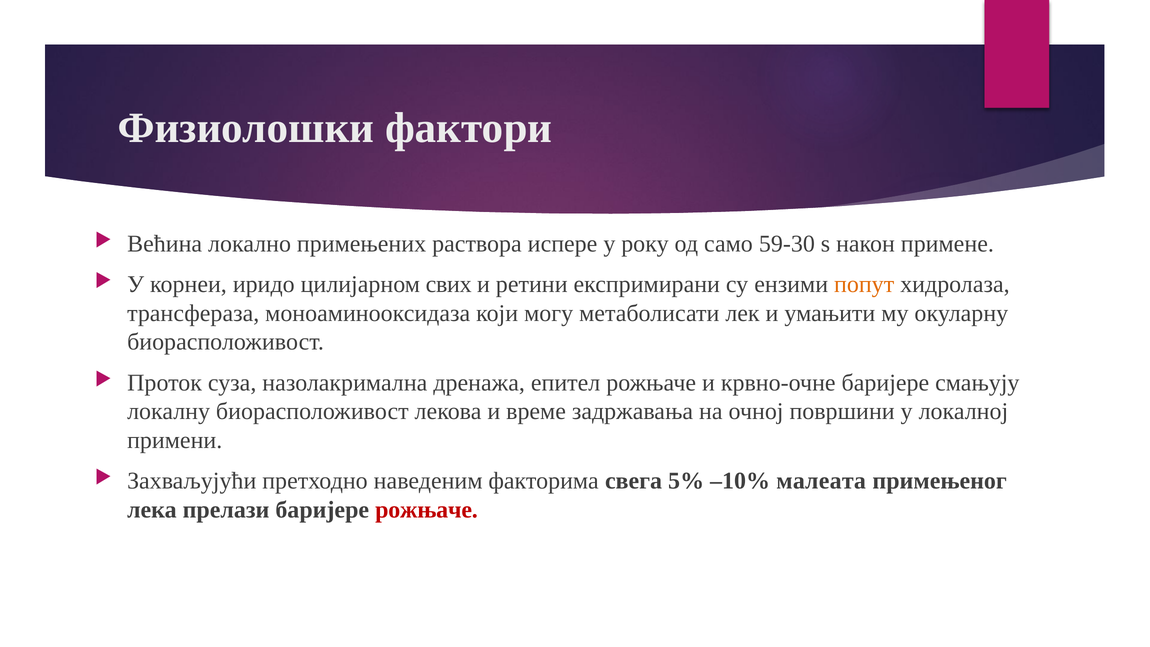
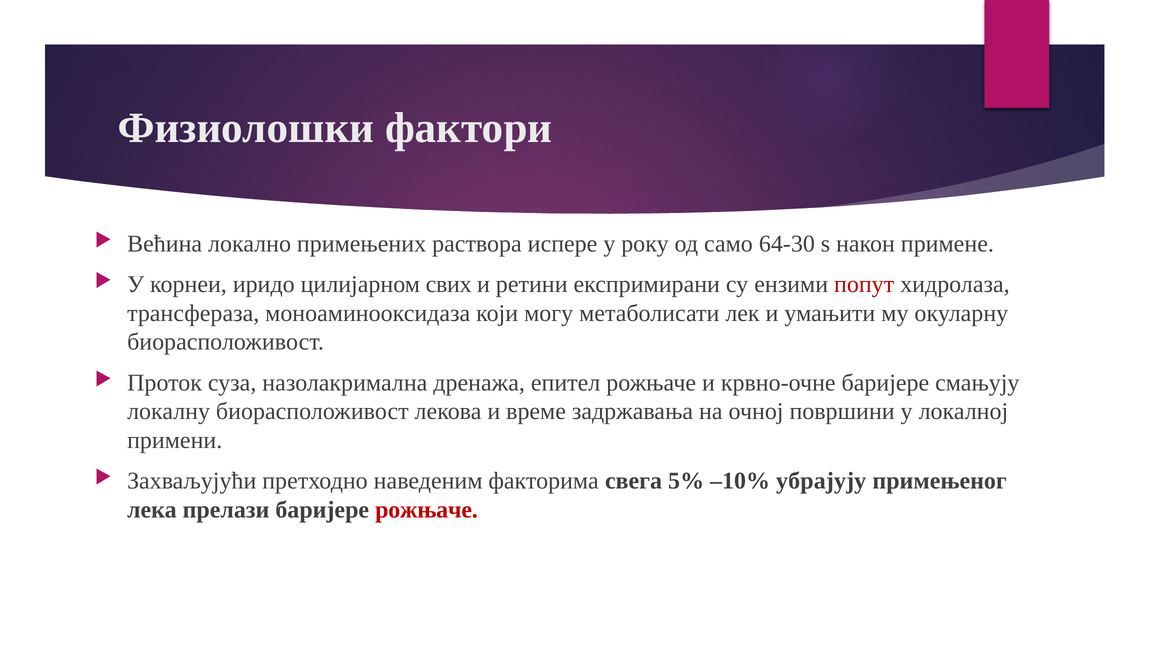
59-30: 59-30 -> 64-30
попут colour: orange -> red
малеата: малеата -> убрајују
